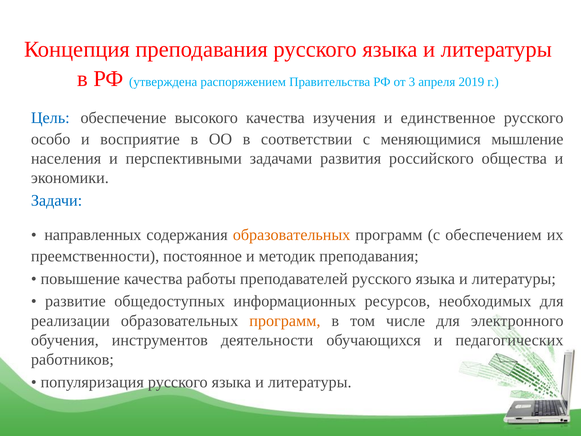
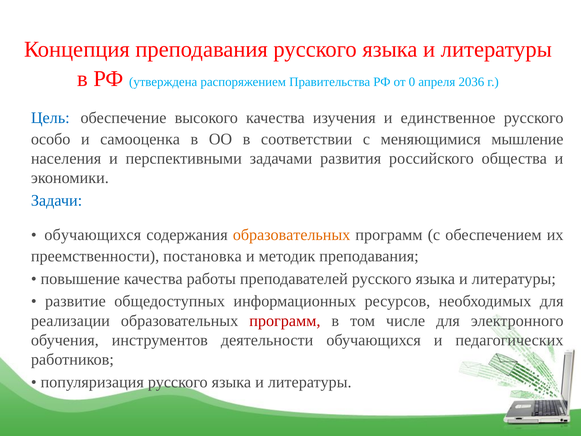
3: 3 -> 0
2019: 2019 -> 2036
восприятие: восприятие -> самооценка
направленных at (93, 235): направленных -> обучающихся
постоянное: постоянное -> постановка
программ at (285, 321) colour: orange -> red
